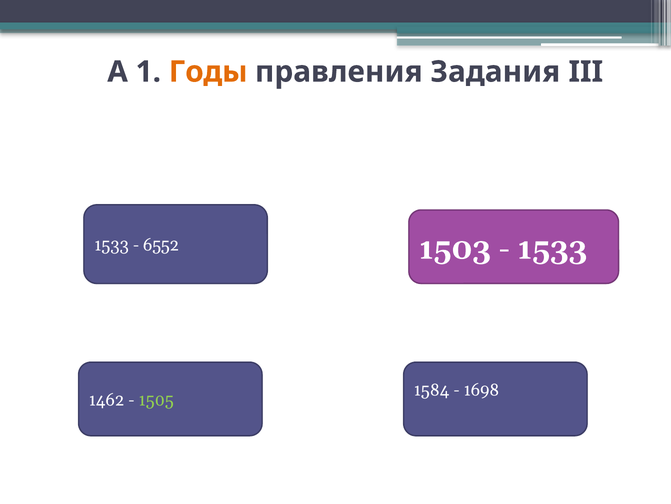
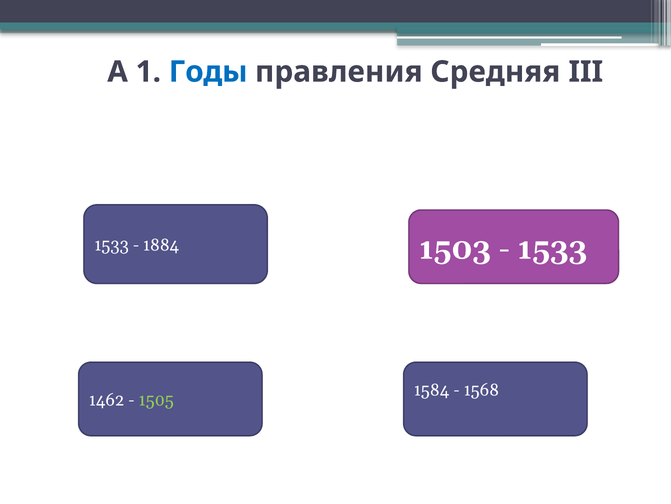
Годы colour: orange -> blue
Задания: Задания -> Средняя
6552: 6552 -> 1884
1698: 1698 -> 1568
